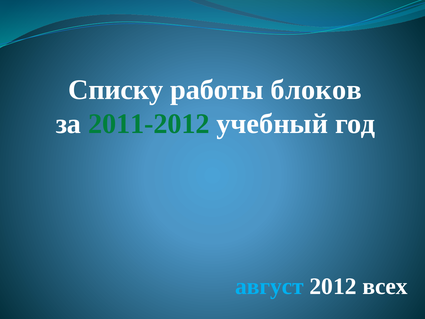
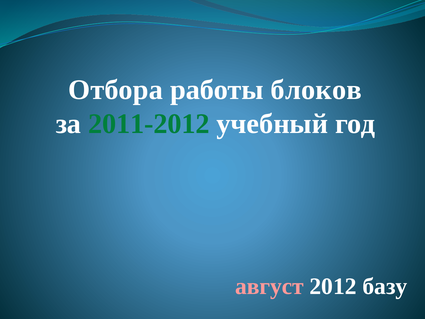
Списку: Списку -> Отбора
август colour: light blue -> pink
всех: всех -> базу
